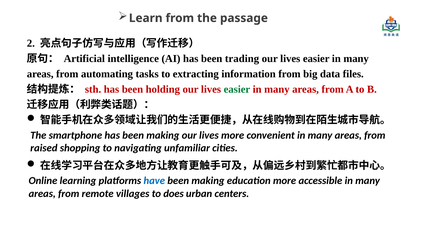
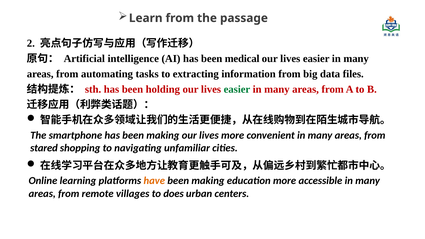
trading: trading -> medical
raised: raised -> stared
have colour: blue -> orange
